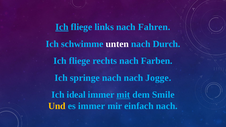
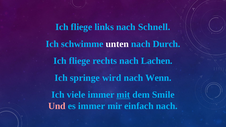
Ich at (62, 27) underline: present -> none
Fahren: Fahren -> Schnell
Farben: Farben -> Lachen
springe nach: nach -> wird
Jogge: Jogge -> Wenn
ideal: ideal -> viele
Und colour: yellow -> pink
